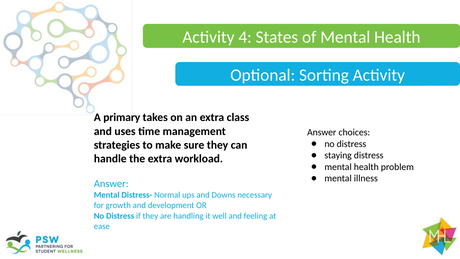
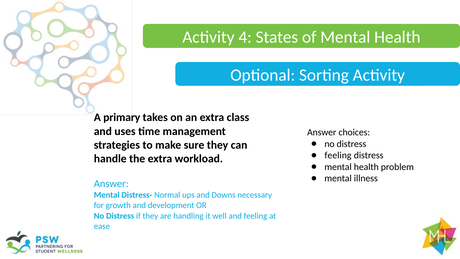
staying at (338, 155): staying -> feeling
